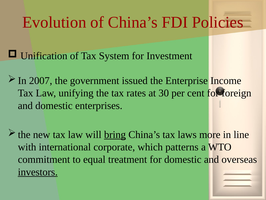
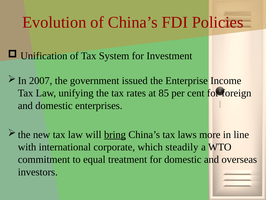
30: 30 -> 85
patterns: patterns -> steadily
investors underline: present -> none
